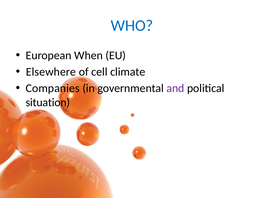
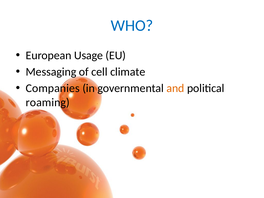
When: When -> Usage
Elsewhere: Elsewhere -> Messaging
and colour: purple -> orange
situation: situation -> roaming
